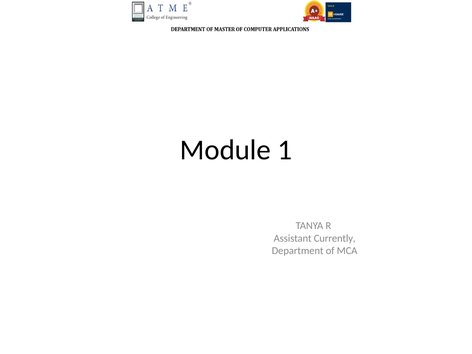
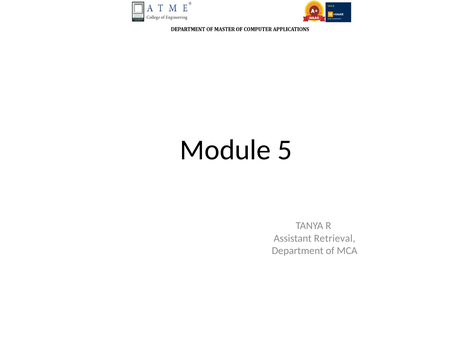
1: 1 -> 5
Currently: Currently -> Retrieval
